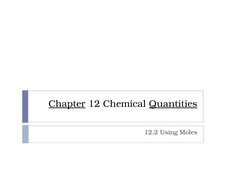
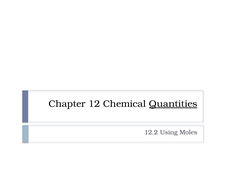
Chapter underline: present -> none
